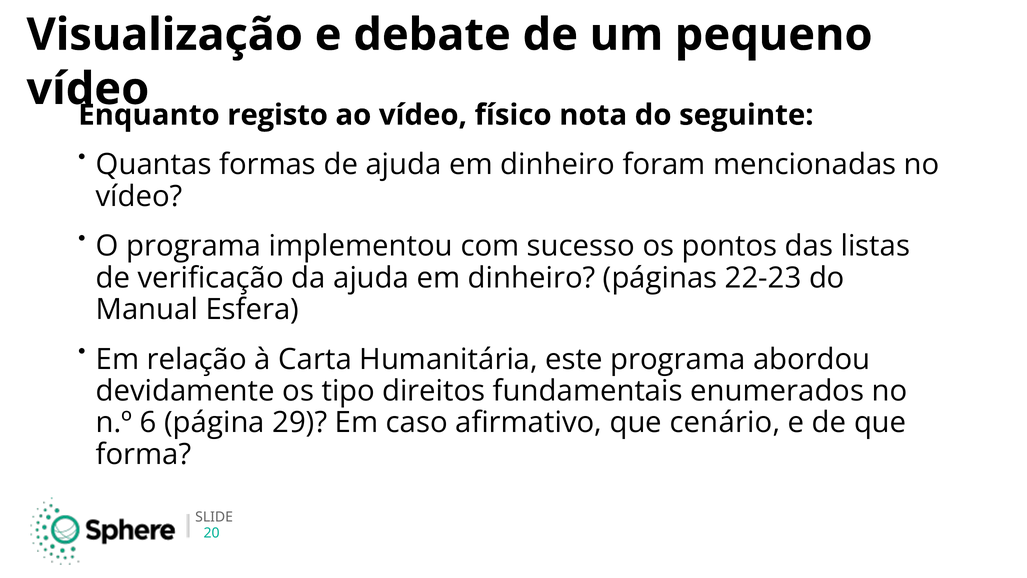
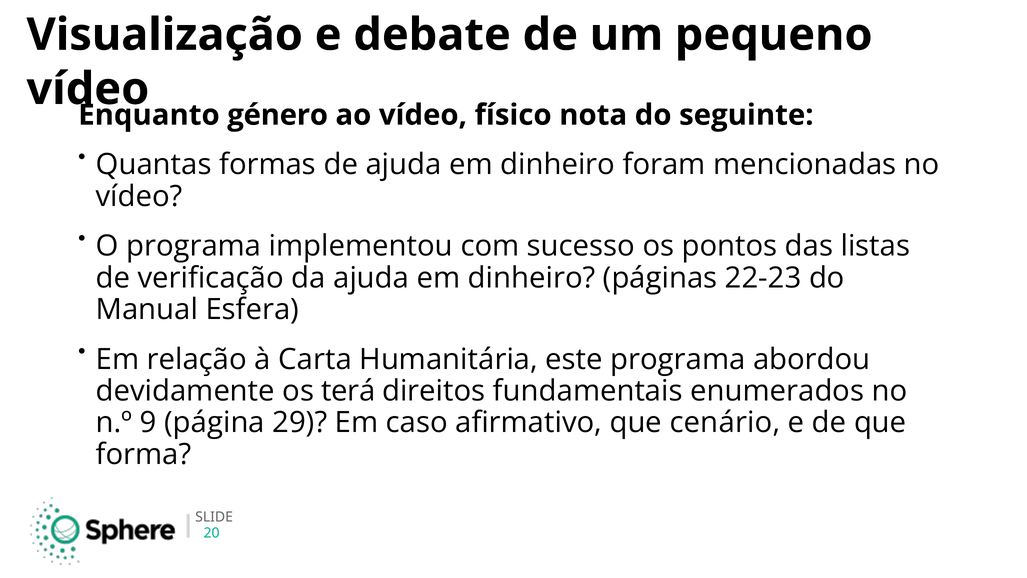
registo: registo -> género
tipo: tipo -> terá
6: 6 -> 9
